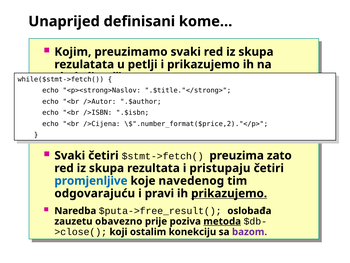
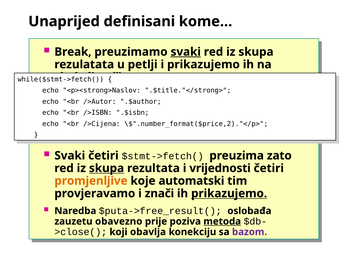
Kojim: Kojim -> Break
svaki at (186, 52) underline: none -> present
skupa at (107, 168) underline: none -> present
pristupaju: pristupaju -> vrijednosti
promjenljive colour: blue -> orange
navedenog: navedenog -> automatski
odgovarajuću: odgovarajuću -> provjeravamo
pravi: pravi -> znači
ostalim: ostalim -> obavlja
